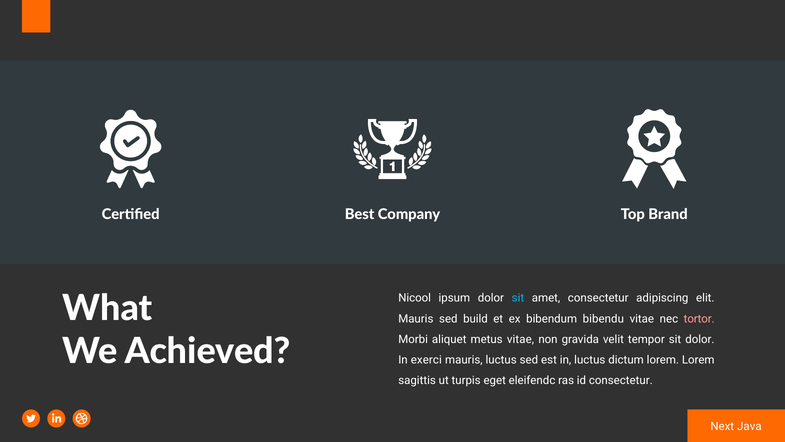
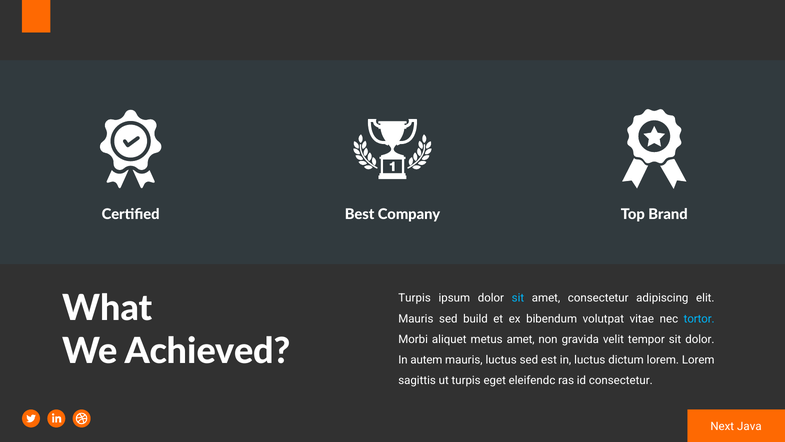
Nicool at (415, 298): Nicool -> Turpis
bibendu: bibendu -> volutpat
tortor colour: pink -> light blue
metus vitae: vitae -> amet
exerci: exerci -> autem
